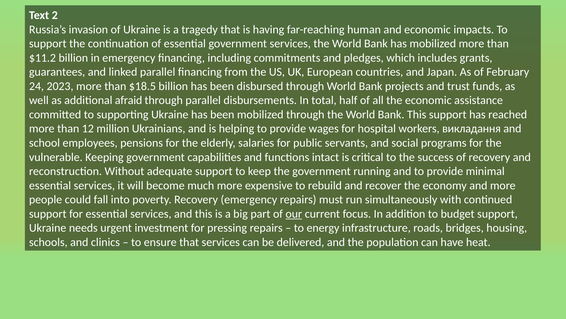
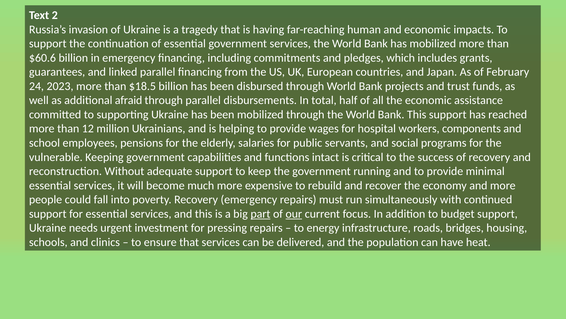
$11.2: $11.2 -> $60.6
викладання: викладання -> components
part underline: none -> present
